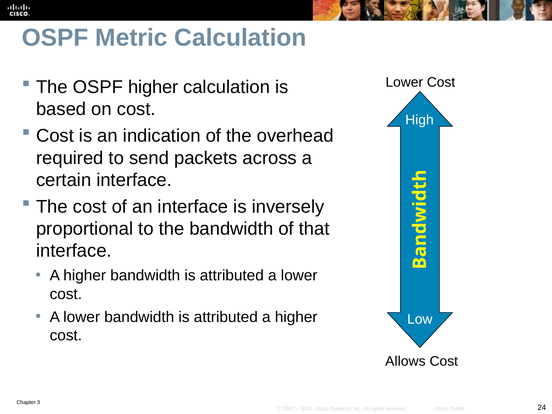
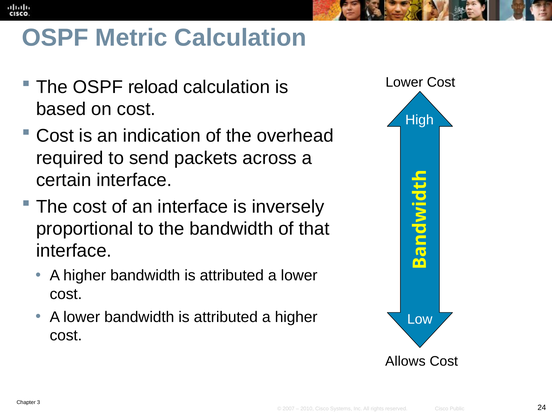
OSPF higher: higher -> reload
